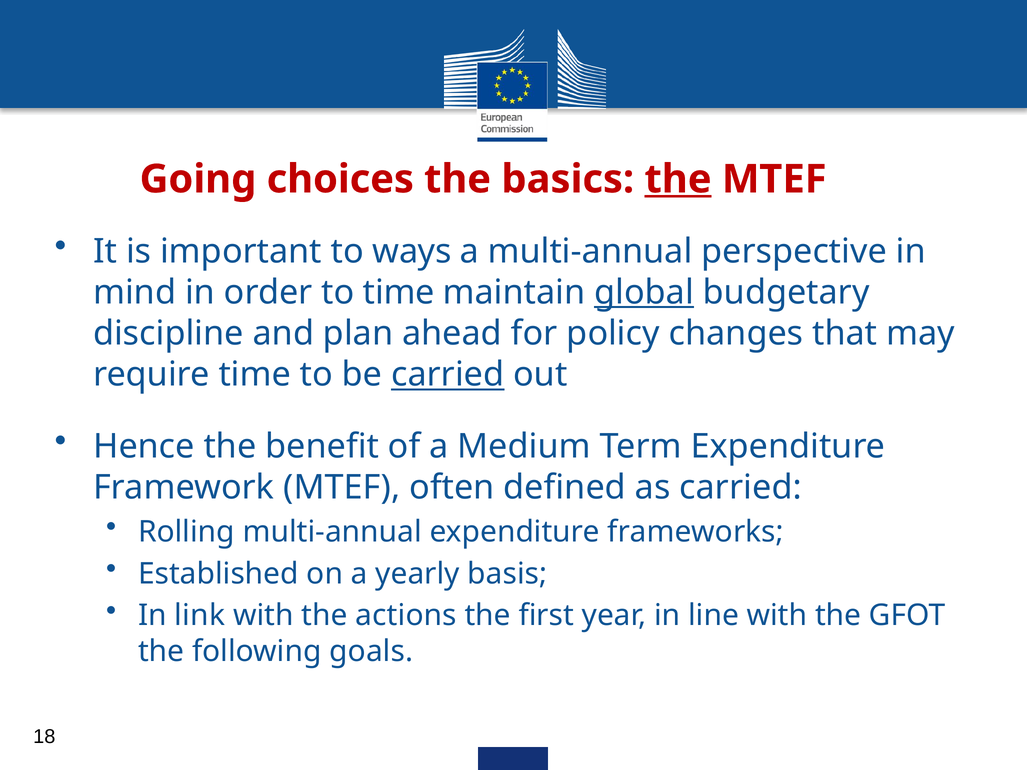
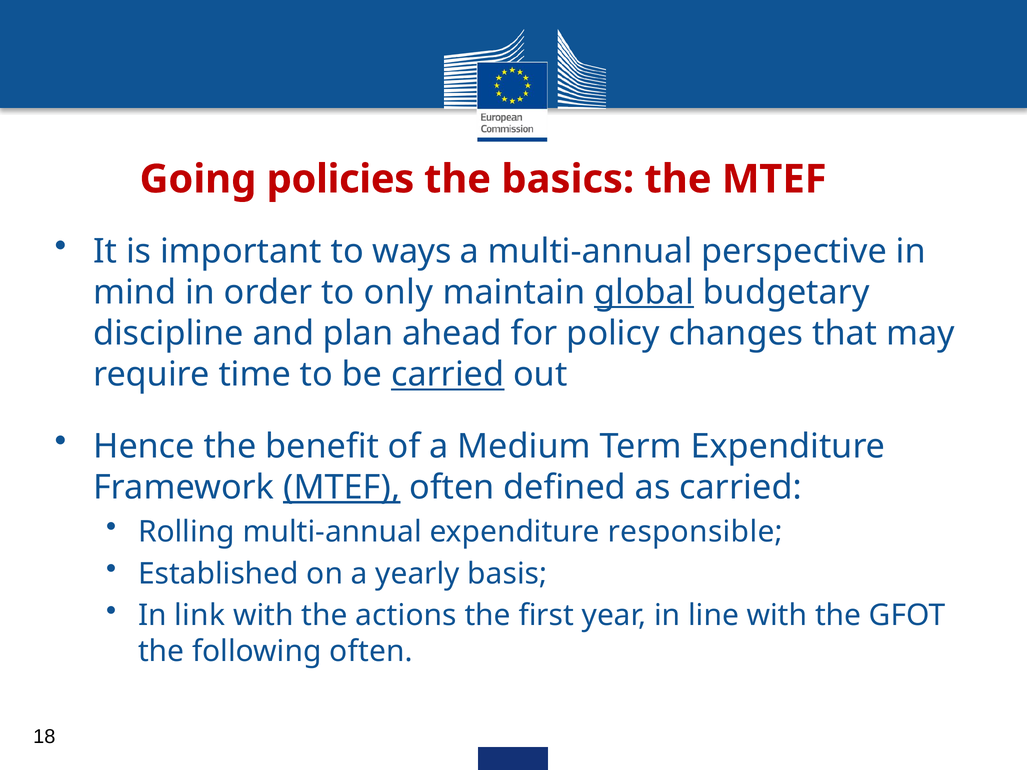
choices: choices -> policies
the at (678, 179) underline: present -> none
to time: time -> only
MTEF at (342, 488) underline: none -> present
frameworks: frameworks -> responsible
following goals: goals -> often
